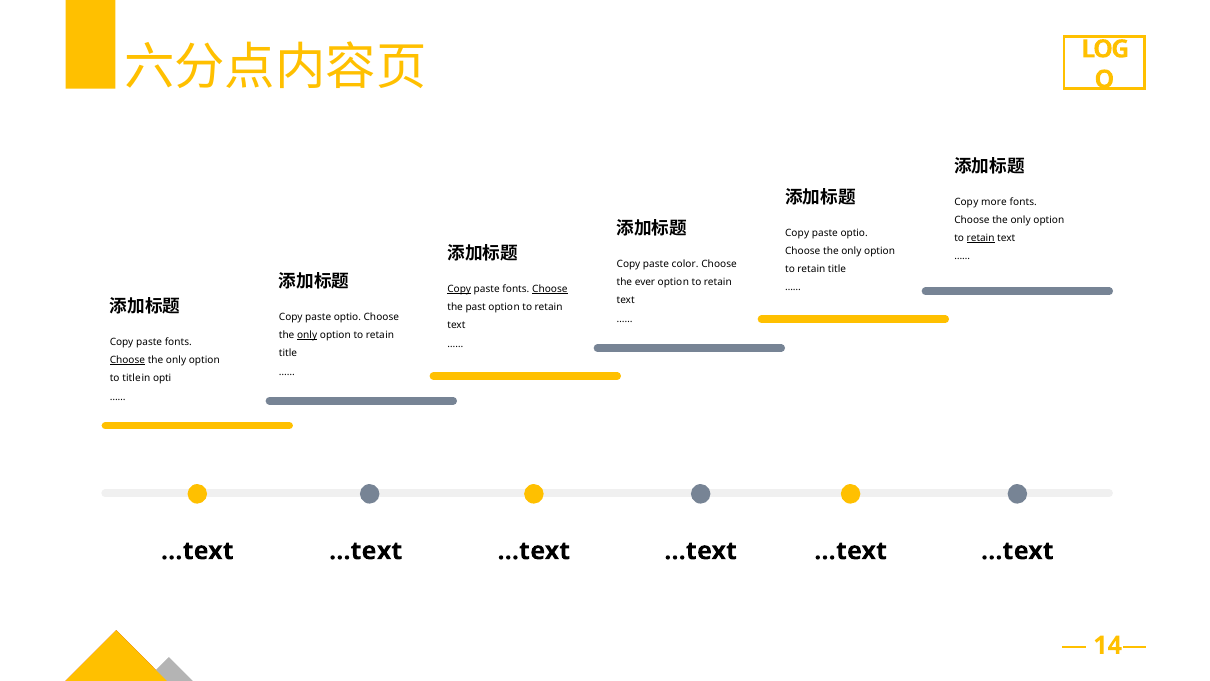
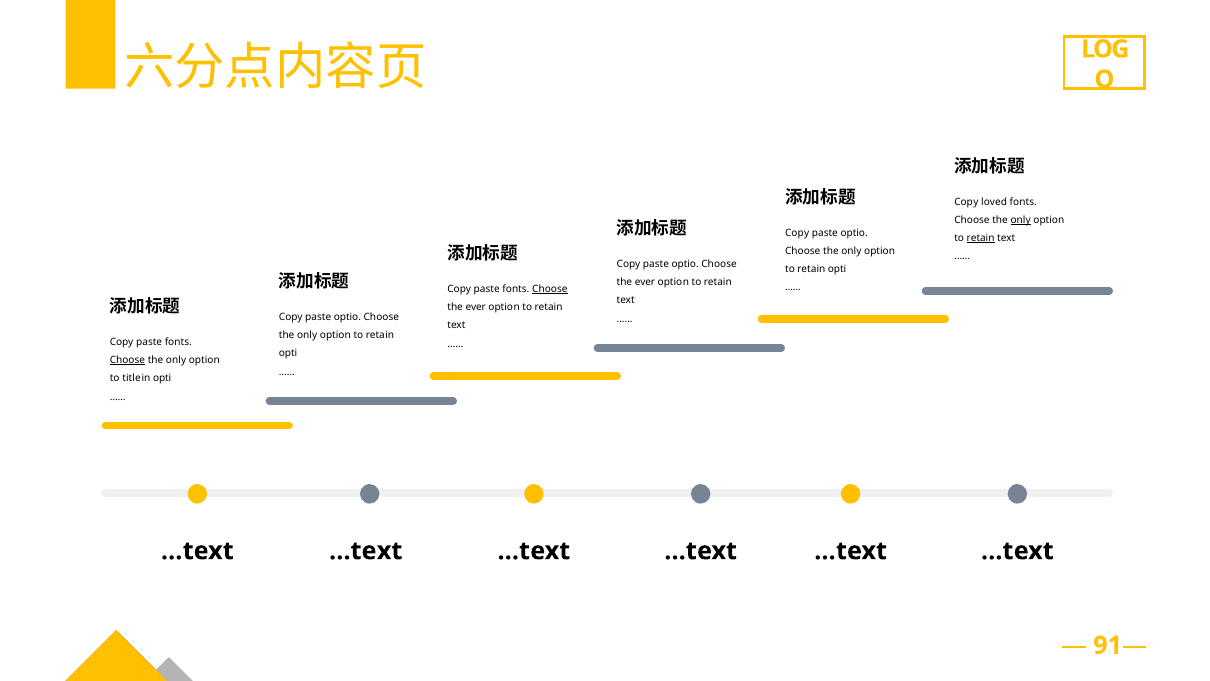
more: more -> loved
only at (1021, 220) underline: none -> present
color at (685, 264): color -> optio
retain title: title -> opti
Copy at (459, 289) underline: present -> none
past at (476, 307): past -> ever
only at (307, 335) underline: present -> none
title at (288, 353): title -> opti
14—: 14— -> 91—
